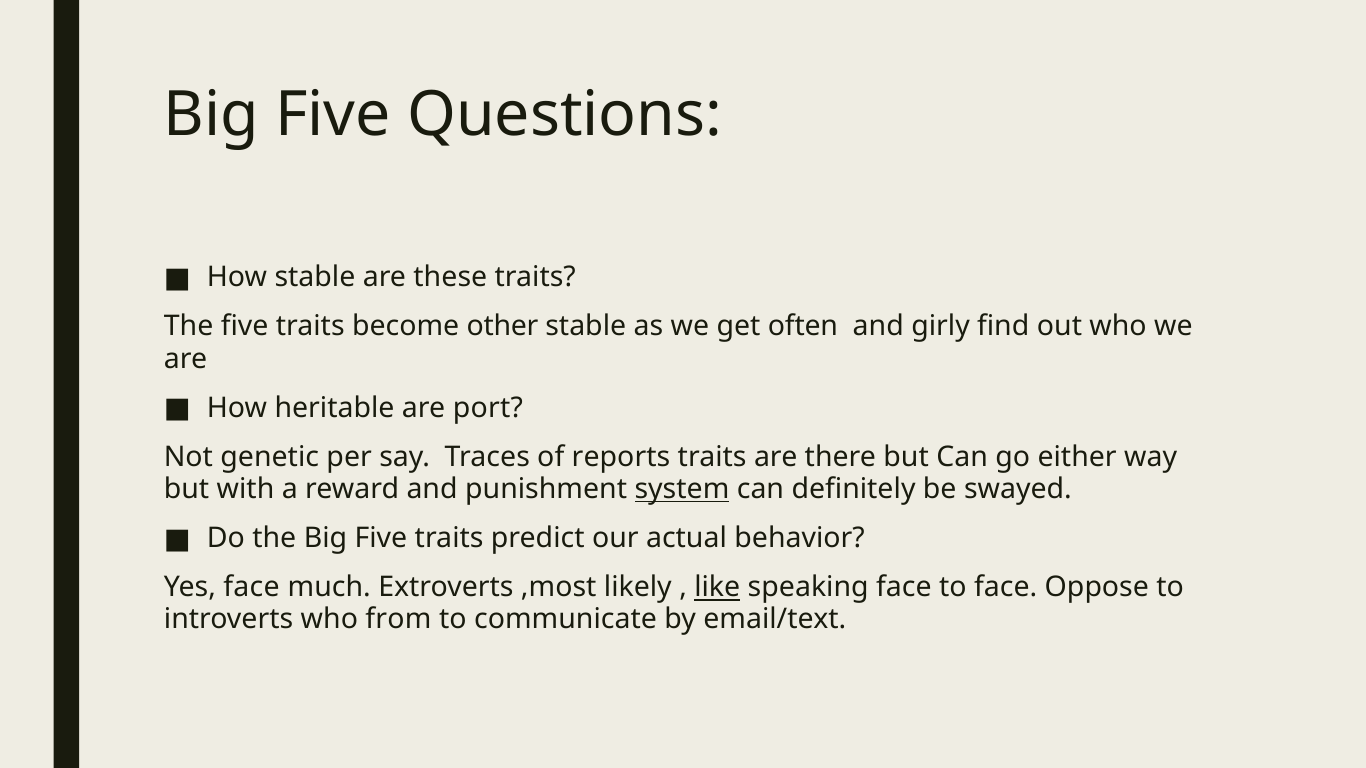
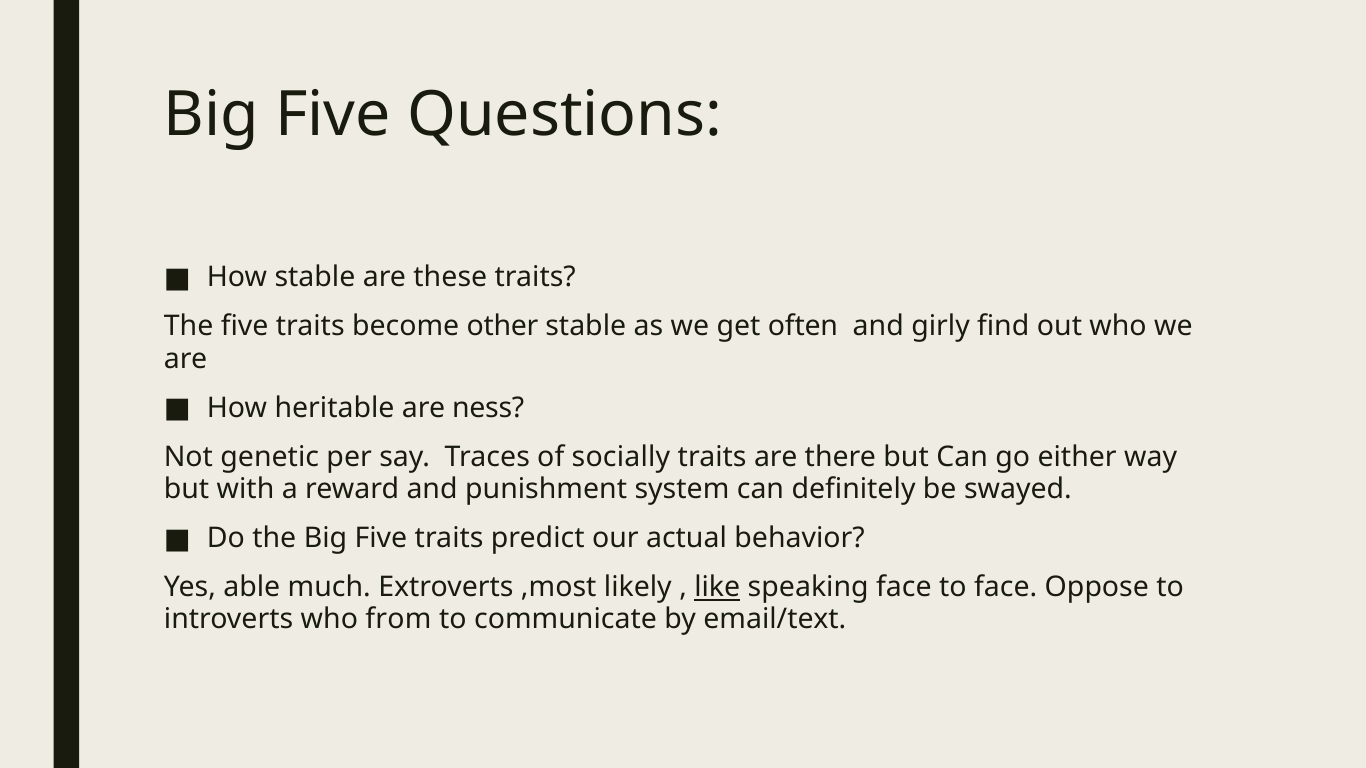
port: port -> ness
reports: reports -> socially
system underline: present -> none
Yes face: face -> able
